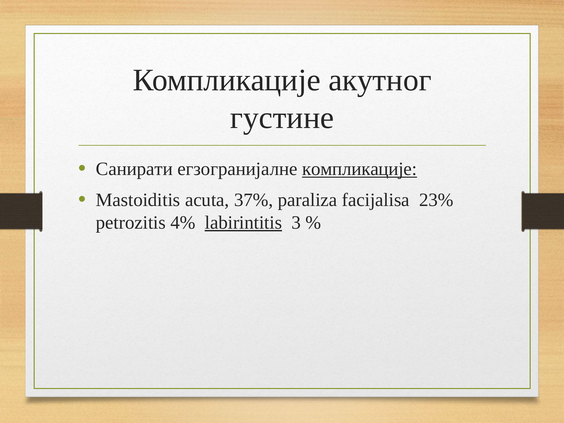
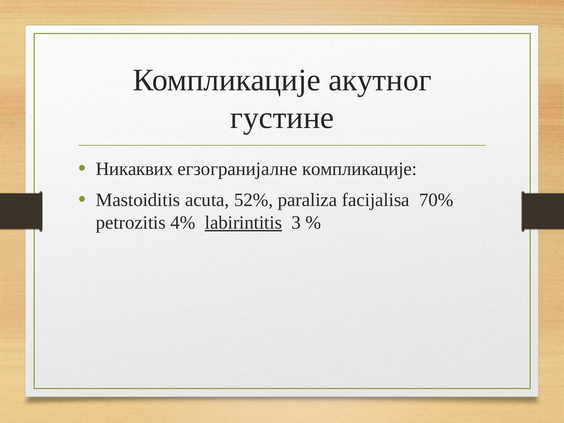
Санирати: Санирати -> Никаквих
компликације at (360, 169) underline: present -> none
37%: 37% -> 52%
23%: 23% -> 70%
